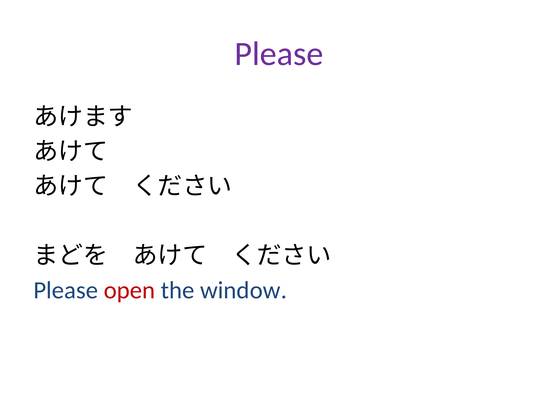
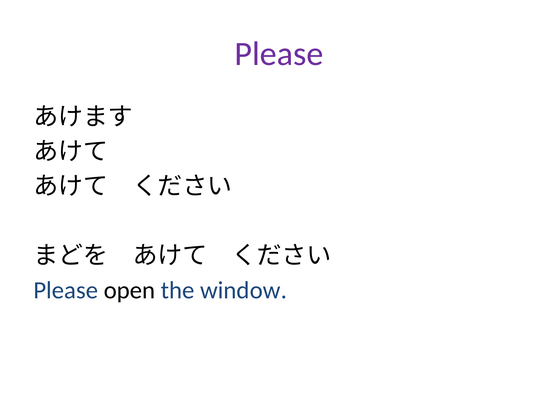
open colour: red -> black
